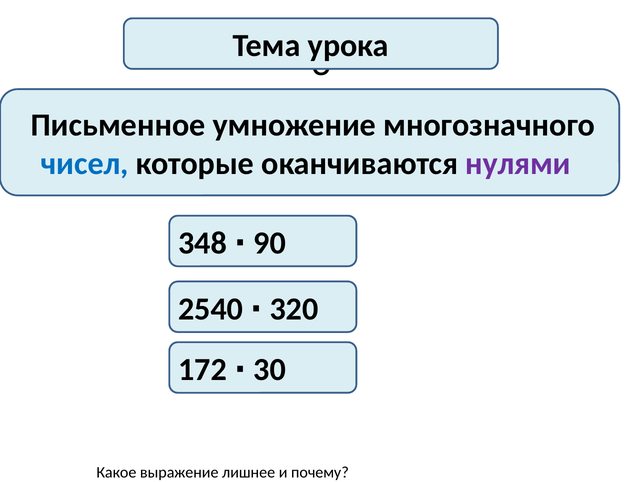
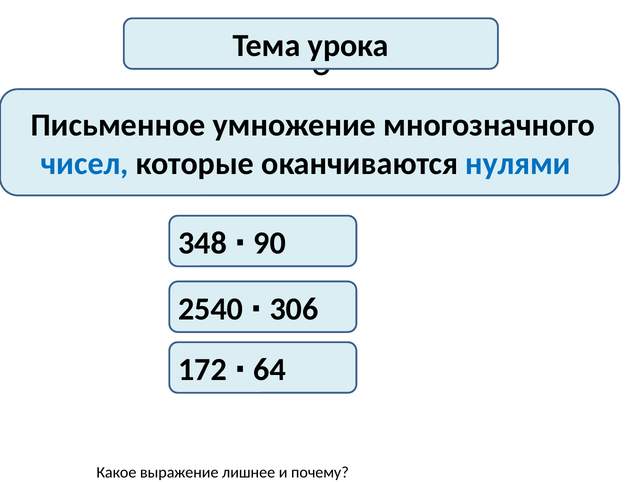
нулями colour: purple -> blue
320: 320 -> 306
30: 30 -> 64
